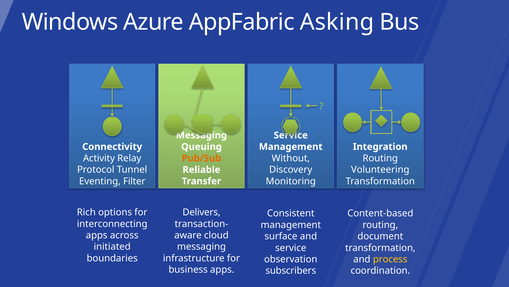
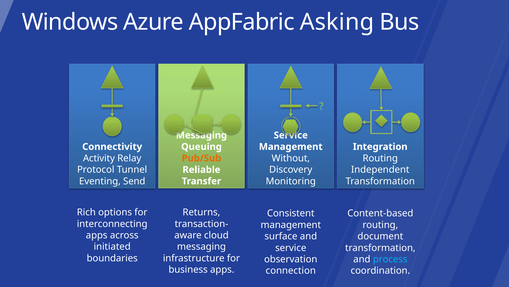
Volunteering: Volunteering -> Independent
Filter: Filter -> Send
Delivers: Delivers -> Returns
process colour: yellow -> light blue
subscribers: subscribers -> connection
